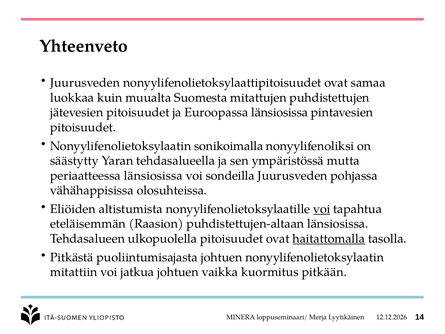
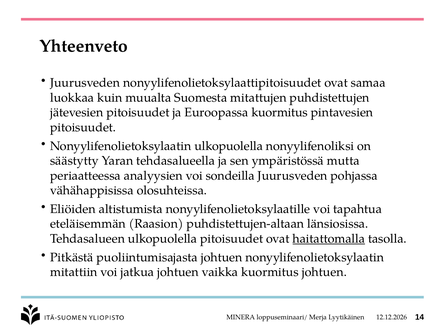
Euroopassa länsiosissa: länsiosissa -> kuormitus
Nonyylifenolietoksylaatin sonikoimalla: sonikoimalla -> ulkopuolella
periaatteessa länsiosissa: länsiosissa -> analyysien
voi at (322, 209) underline: present -> none
kuormitus pitkään: pitkään -> johtuen
